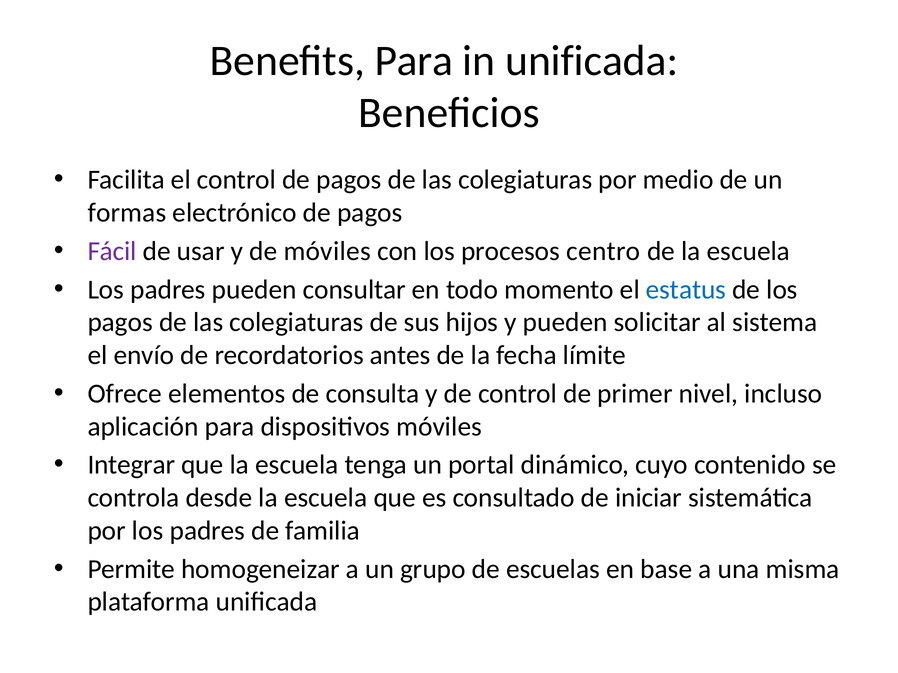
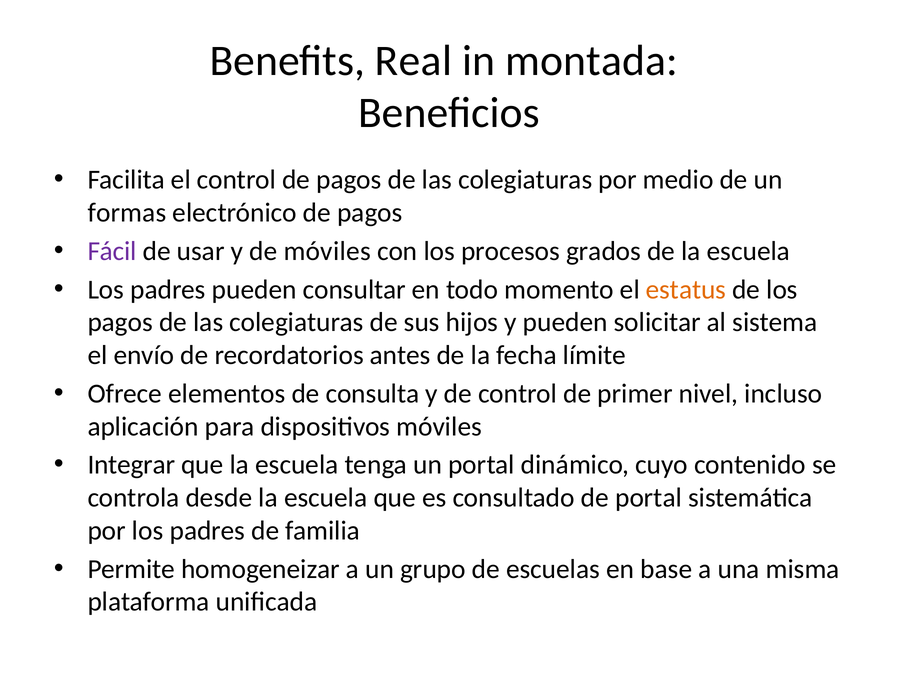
Benefits Para: Para -> Real
in unificada: unificada -> montada
centro: centro -> grados
estatus colour: blue -> orange
de iniciar: iniciar -> portal
